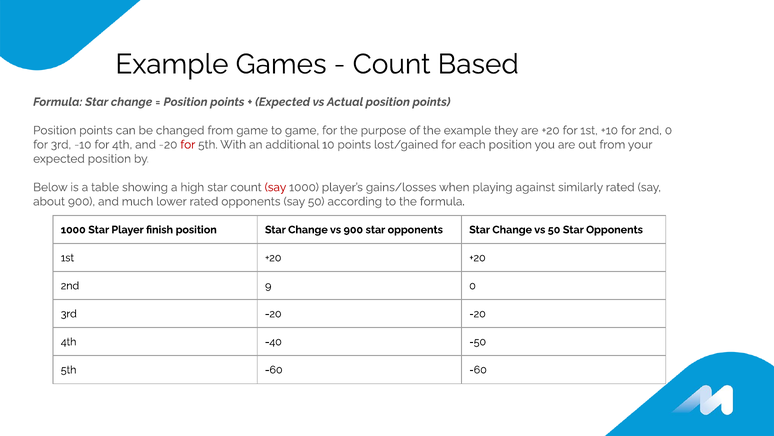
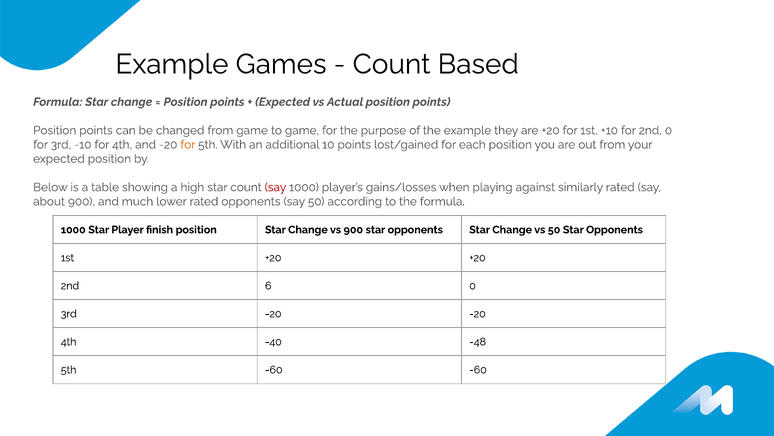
for at (188, 144) colour: red -> orange
9: 9 -> 6
-50: -50 -> -48
